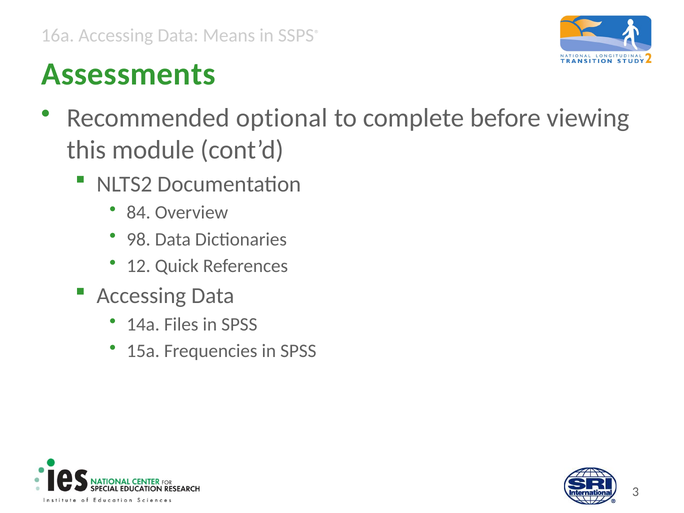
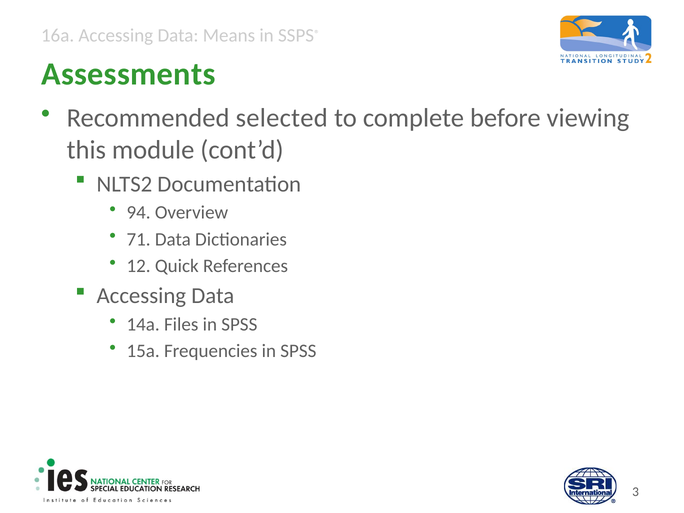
optional: optional -> selected
84: 84 -> 94
98: 98 -> 71
